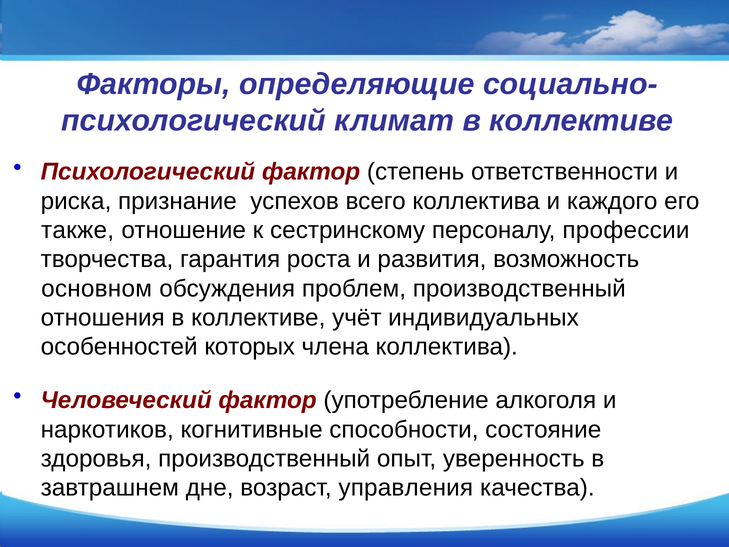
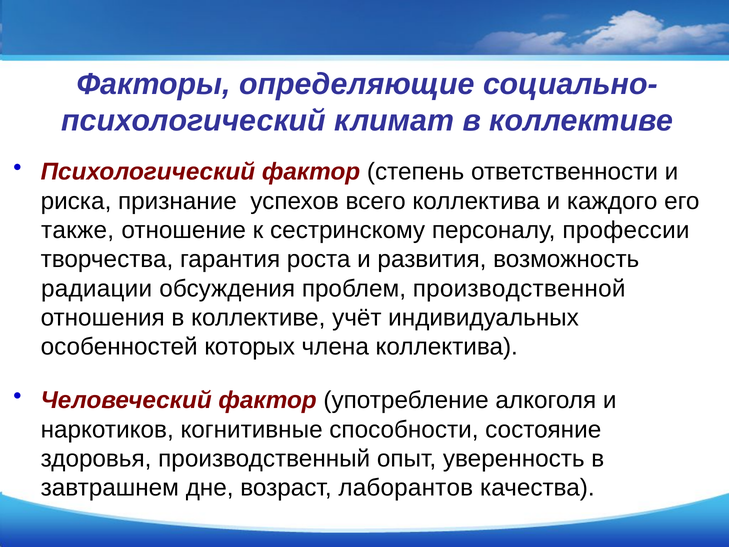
основном: основном -> радиации
проблем производственный: производственный -> производственной
управления: управления -> лаборантов
